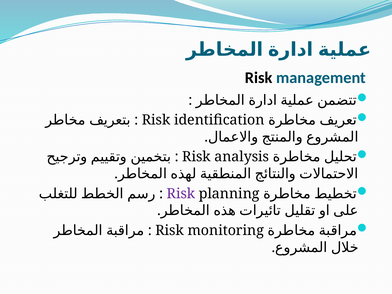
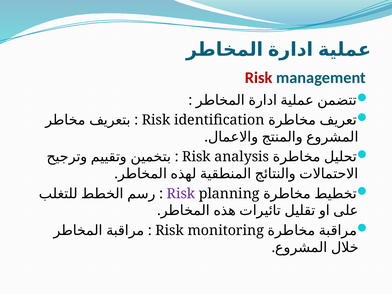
Risk at (259, 78) colour: black -> red
